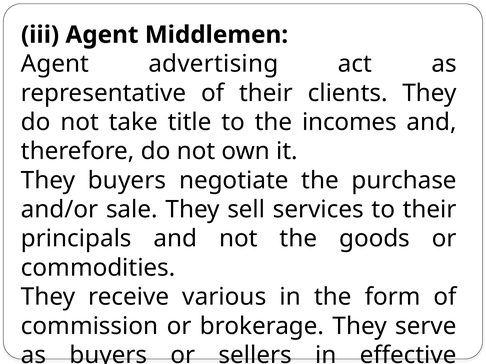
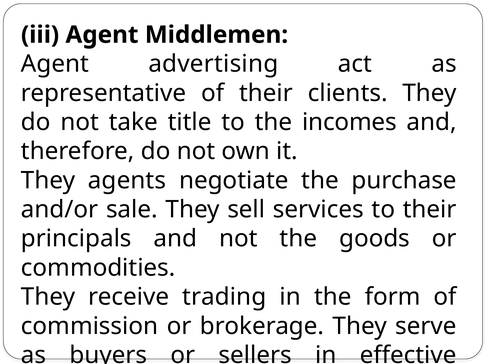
They buyers: buyers -> agents
various: various -> trading
